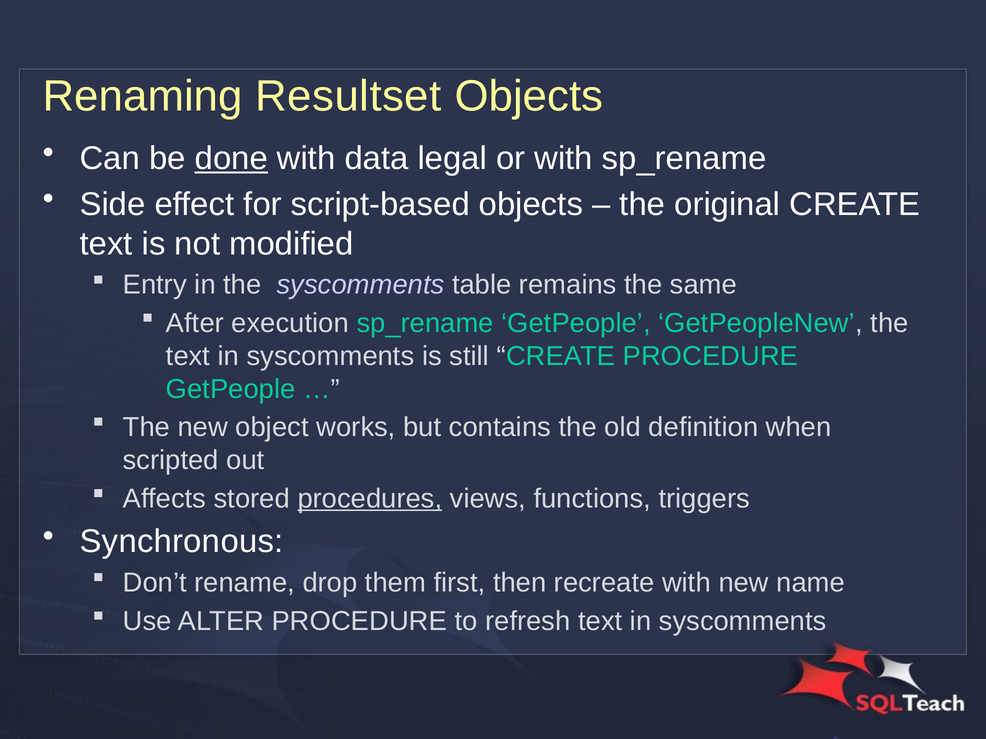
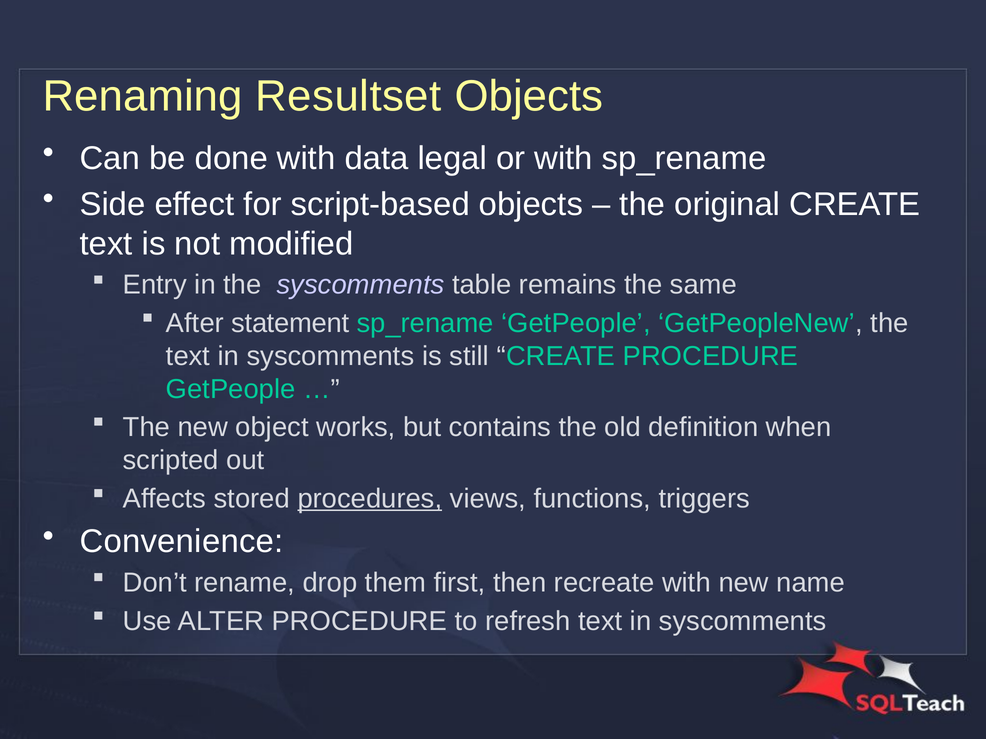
done underline: present -> none
execution: execution -> statement
Synchronous: Synchronous -> Convenience
